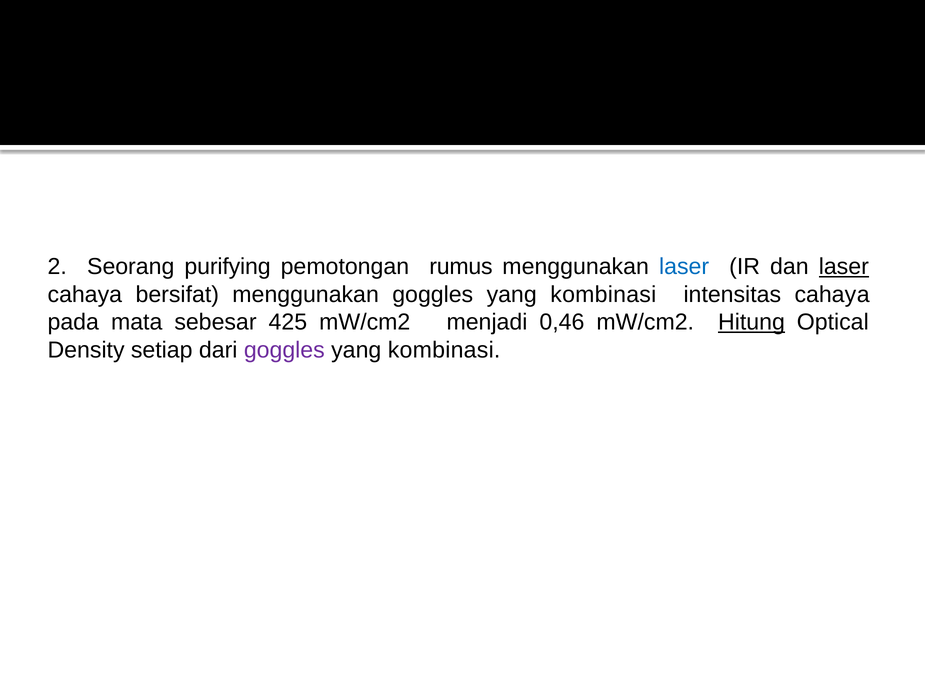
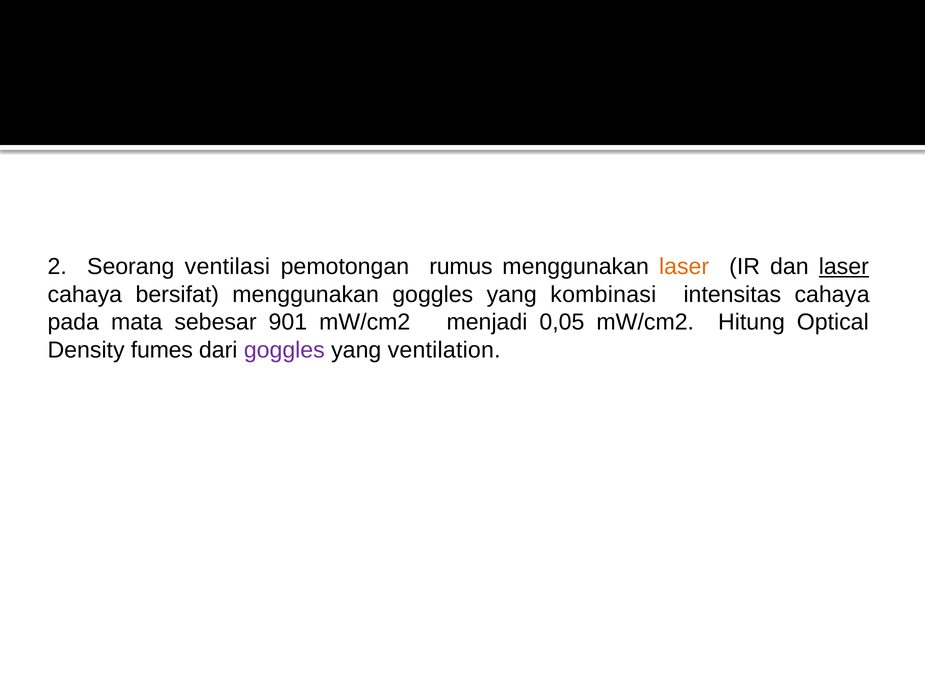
purifying: purifying -> ventilasi
laser at (684, 267) colour: blue -> orange
425: 425 -> 901
0,46: 0,46 -> 0,05
Hitung underline: present -> none
setiap: setiap -> fumes
kombinasi at (444, 350): kombinasi -> ventilation
